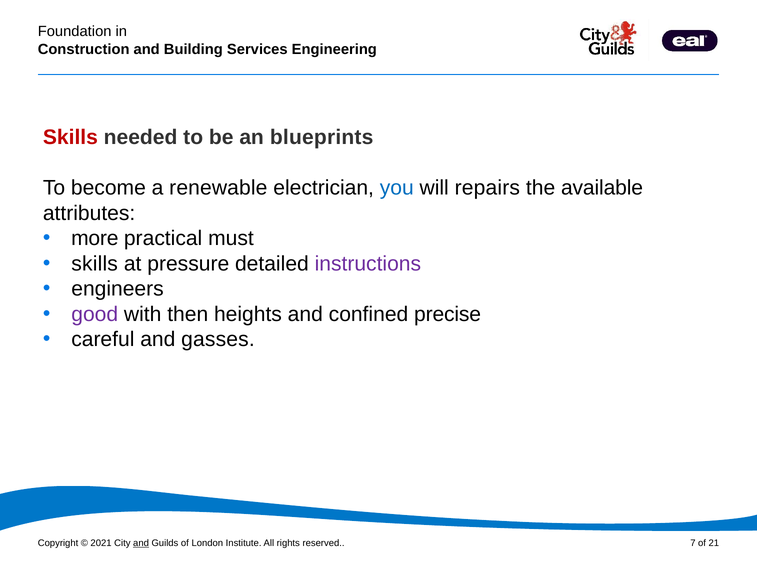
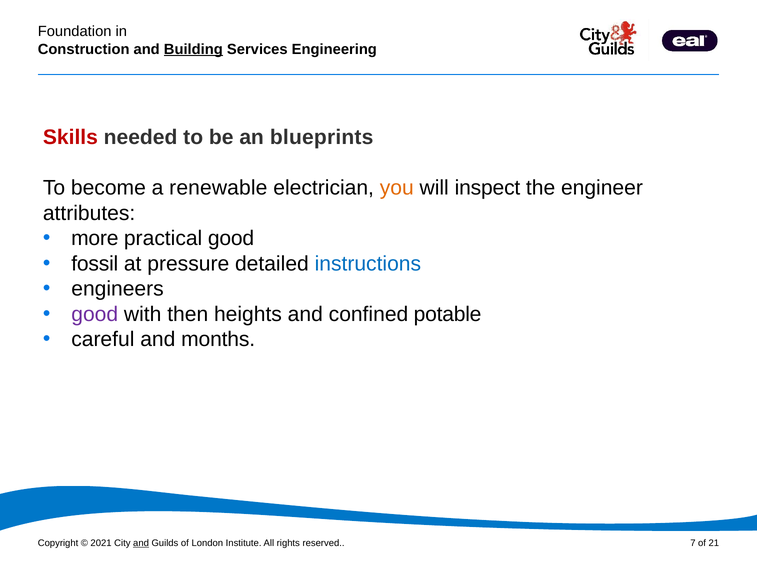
Building at (193, 49) underline: none -> present
you colour: blue -> orange
repairs: repairs -> inspect
available: available -> engineer
practical must: must -> good
skills at (95, 264): skills -> fossil
instructions colour: purple -> blue
precise: precise -> potable
gasses: gasses -> months
